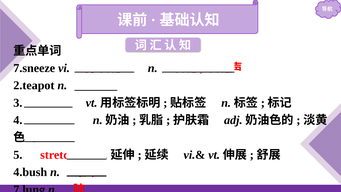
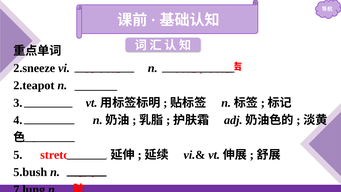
7.sneeze: 7.sneeze -> 2.sneeze
4.bush: 4.bush -> 5.bush
